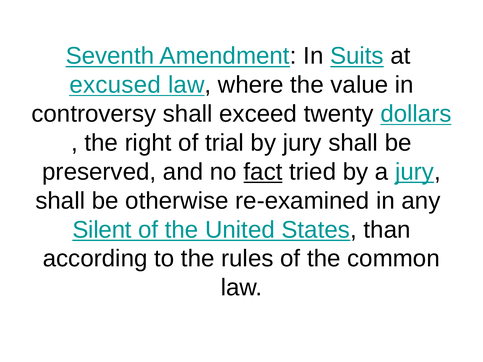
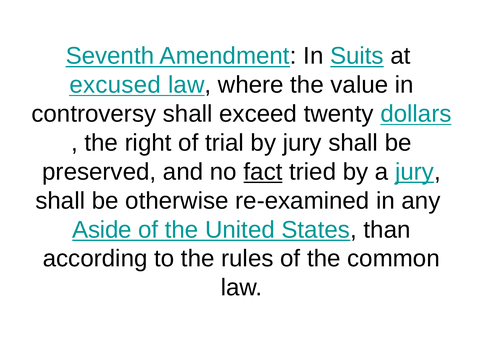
Silent: Silent -> Aside
